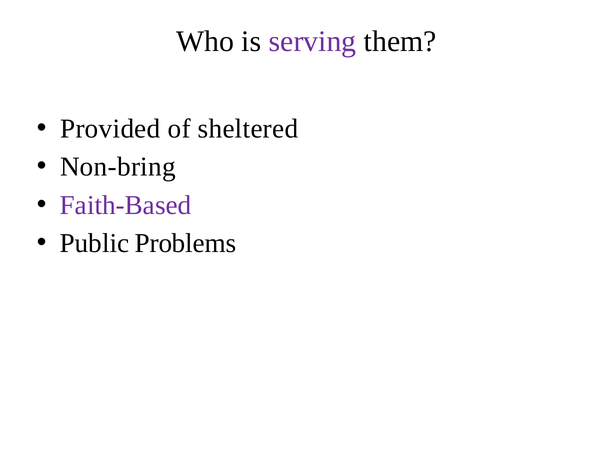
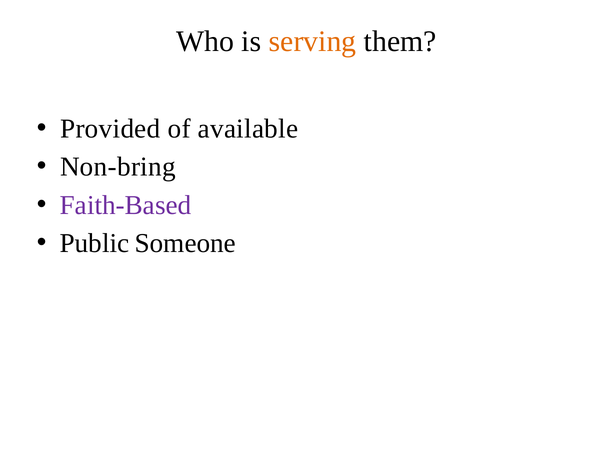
serving colour: purple -> orange
sheltered: sheltered -> available
Problems: Problems -> Someone
